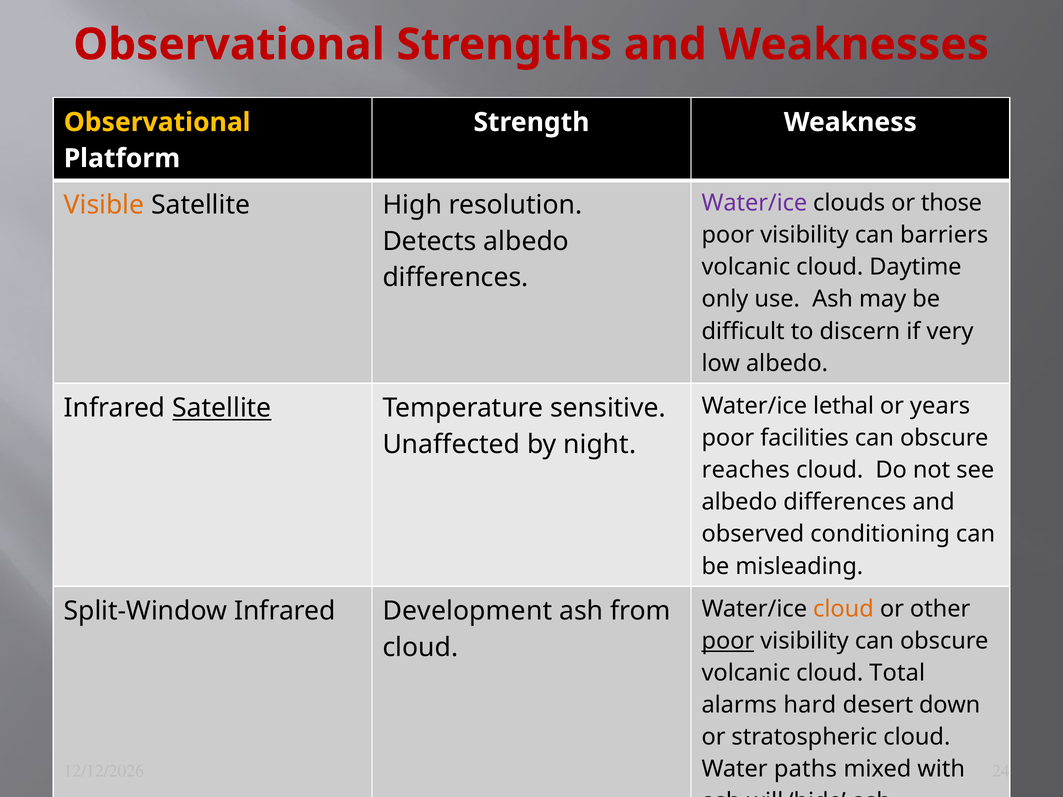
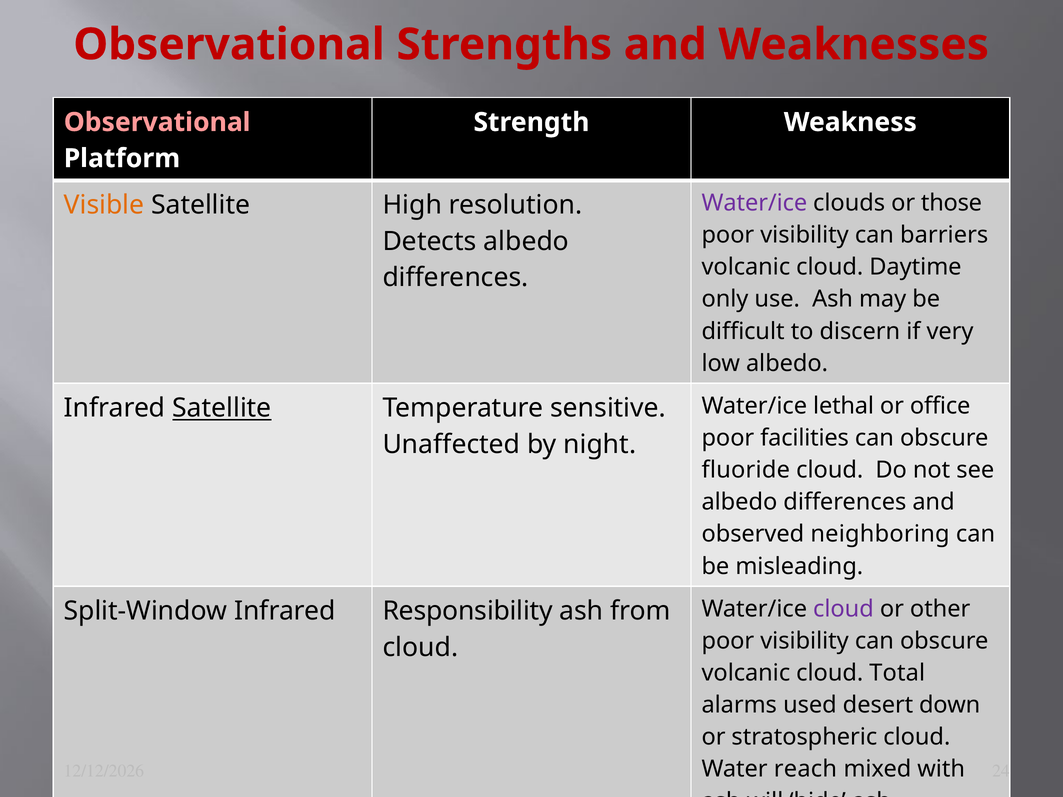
Observational at (157, 122) colour: yellow -> pink
years: years -> office
reaches: reaches -> fluoride
conditioning: conditioning -> neighboring
cloud at (843, 609) colour: orange -> purple
Development: Development -> Responsibility
poor at (728, 641) underline: present -> none
hard: hard -> used
paths: paths -> reach
